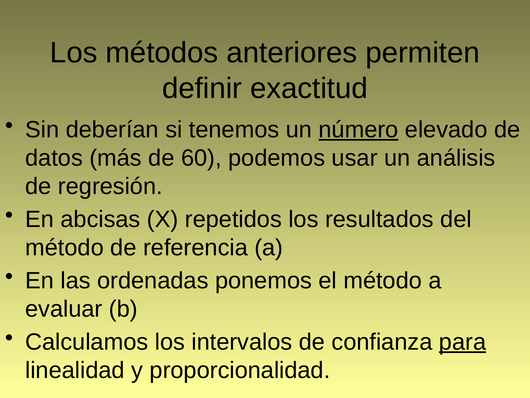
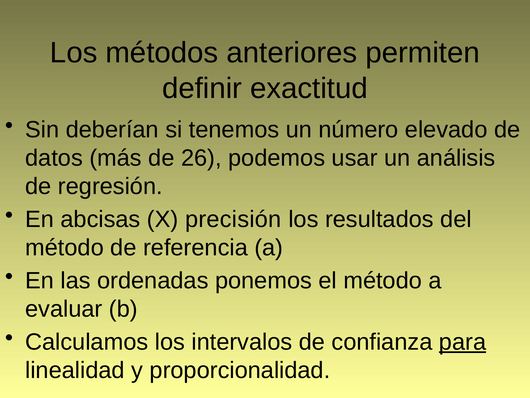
número underline: present -> none
60: 60 -> 26
repetidos: repetidos -> precisión
